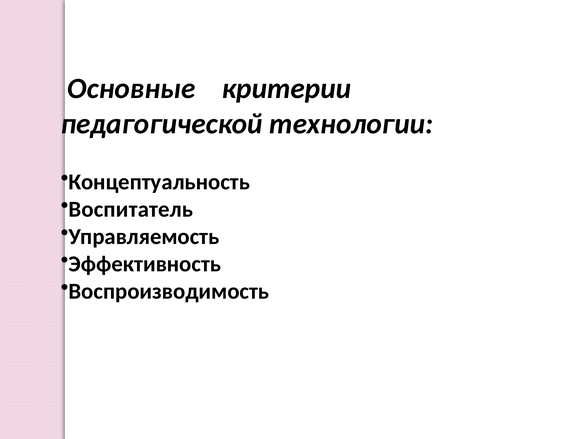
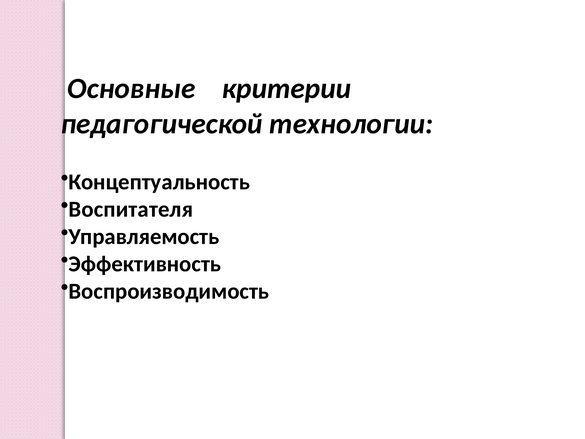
Воспитатель: Воспитатель -> Воспитателя
